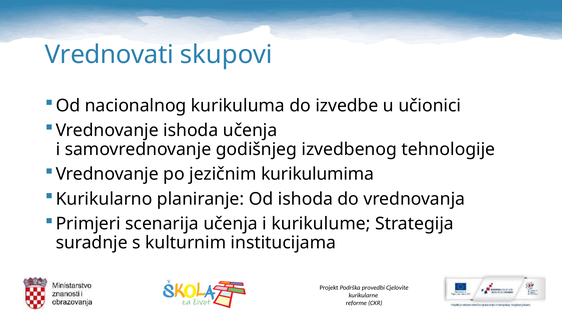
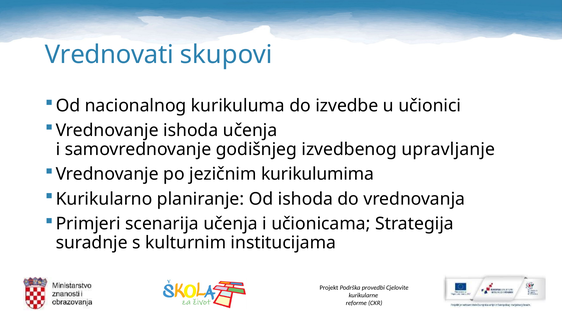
tehnologije: tehnologije -> upravljanje
kurikulume: kurikulume -> učionicama
